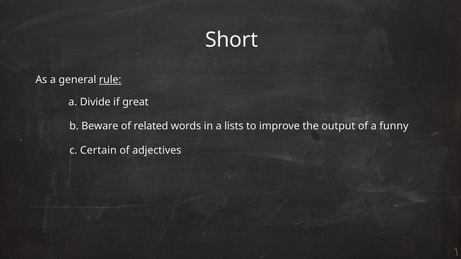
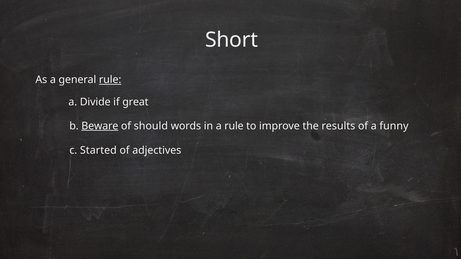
Beware underline: none -> present
related: related -> should
a lists: lists -> rule
output: output -> results
Certain: Certain -> Started
